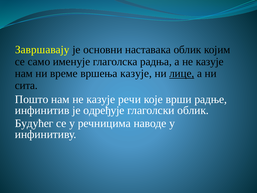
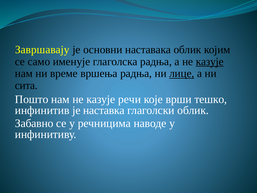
казује at (210, 61) underline: none -> present
вршења казује: казује -> радња
радње: радње -> тешко
одређује: одређује -> наставка
Будућег: Будућег -> Забавно
